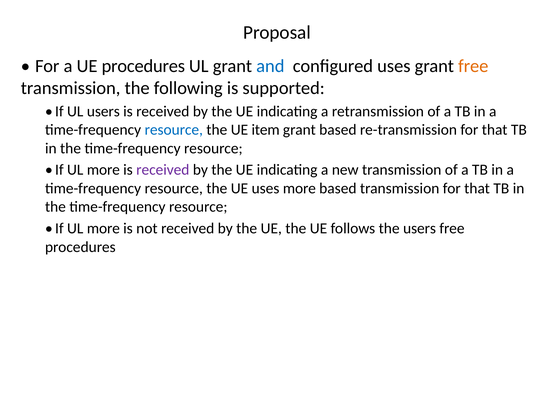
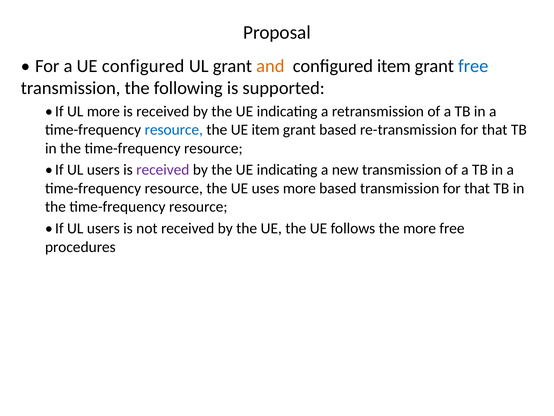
UE procedures: procedures -> configured
and colour: blue -> orange
configured uses: uses -> item
free at (473, 66) colour: orange -> blue
UL users: users -> more
more at (103, 170): more -> users
more at (103, 228): more -> users
the users: users -> more
